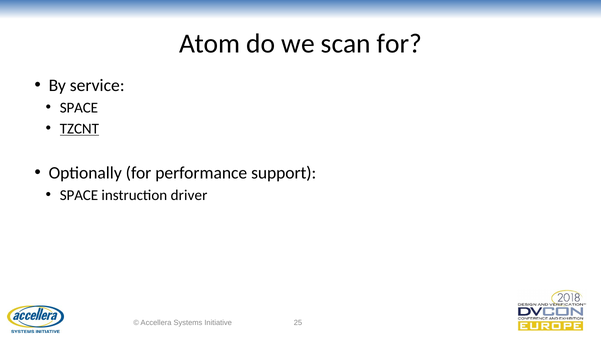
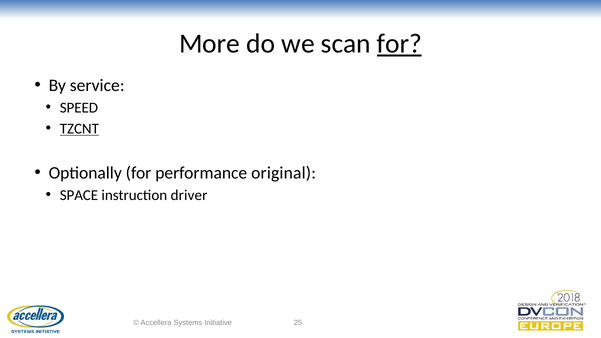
Atom: Atom -> More
for at (399, 44) underline: none -> present
SPACE at (79, 108): SPACE -> SPEED
support: support -> original
